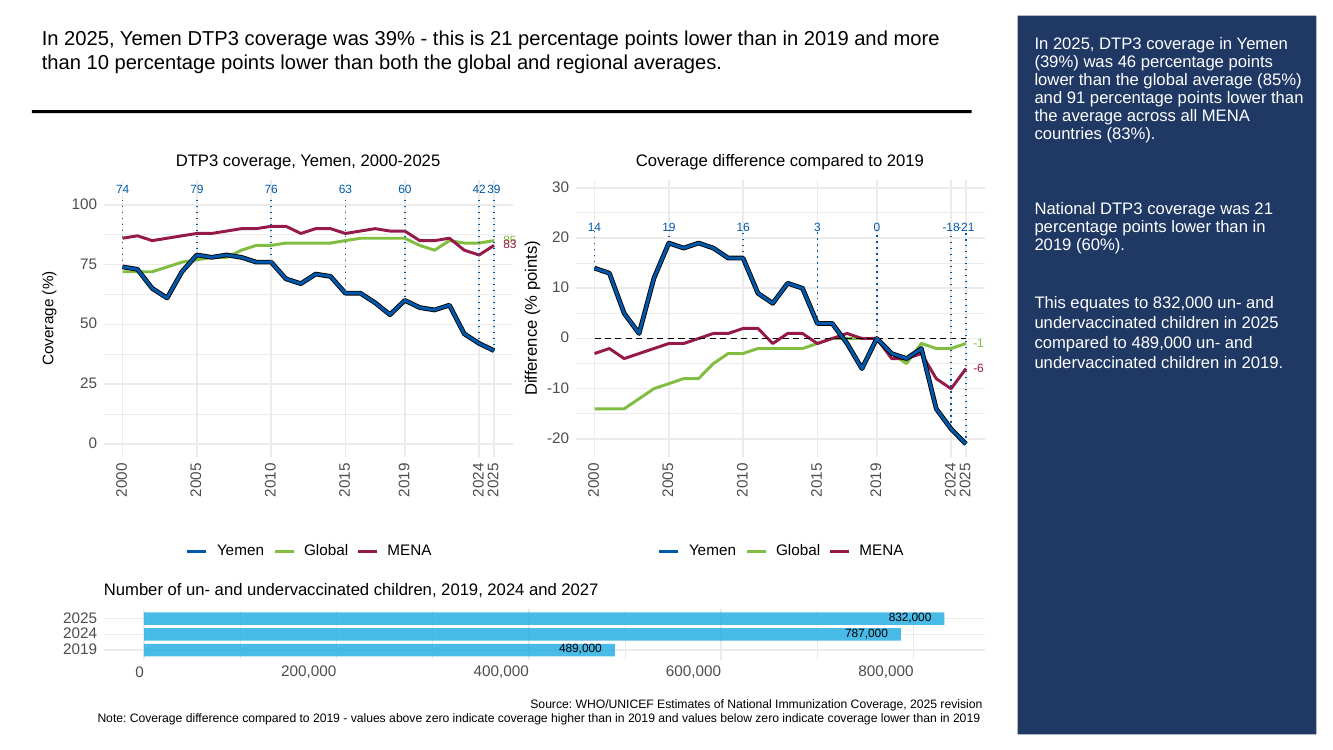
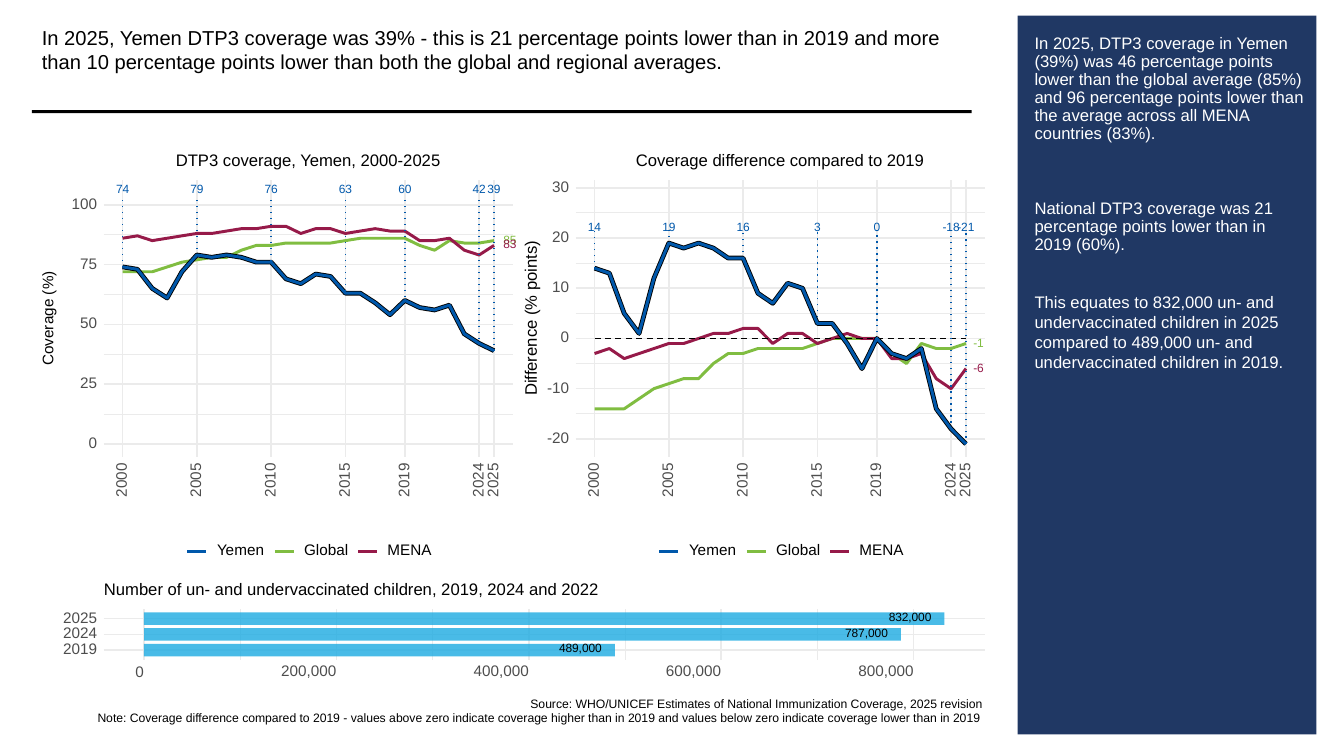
91: 91 -> 96
2027: 2027 -> 2022
